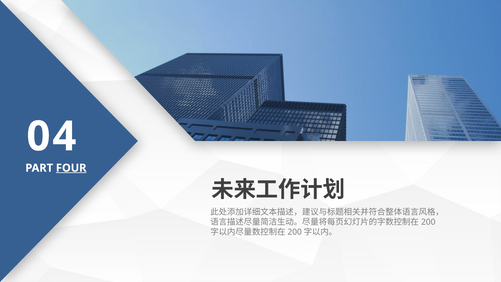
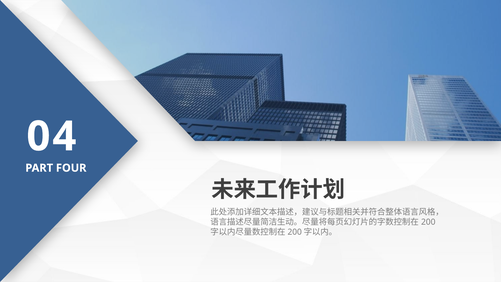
FOUR underline: present -> none
